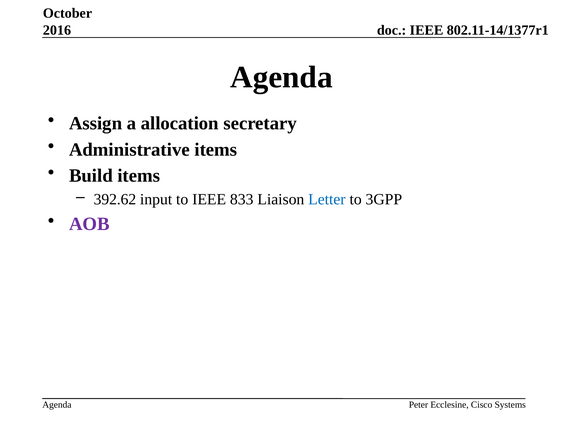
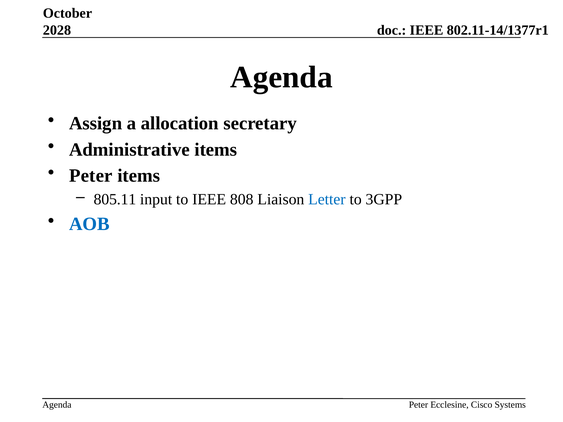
2016: 2016 -> 2028
Build at (91, 176): Build -> Peter
392.62: 392.62 -> 805.11
833: 833 -> 808
AOB colour: purple -> blue
